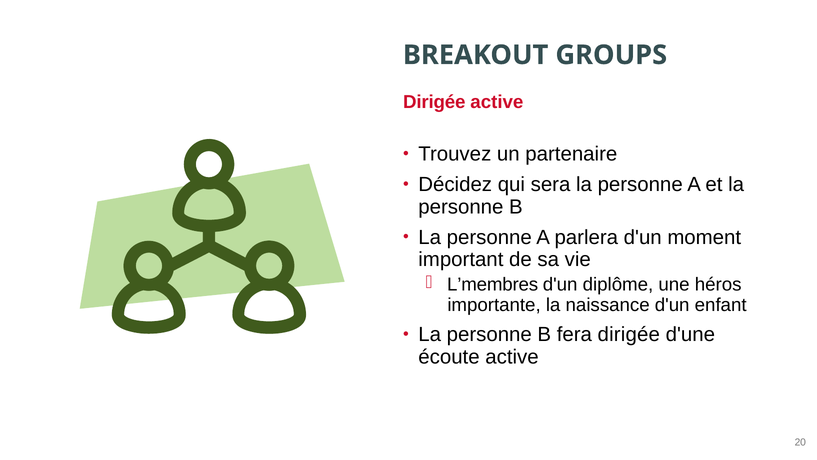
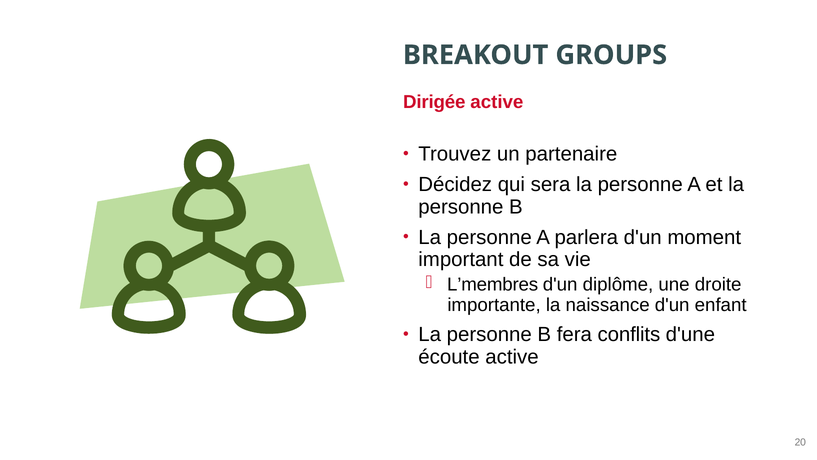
héros: héros -> droite
fera dirigée: dirigée -> conflits
